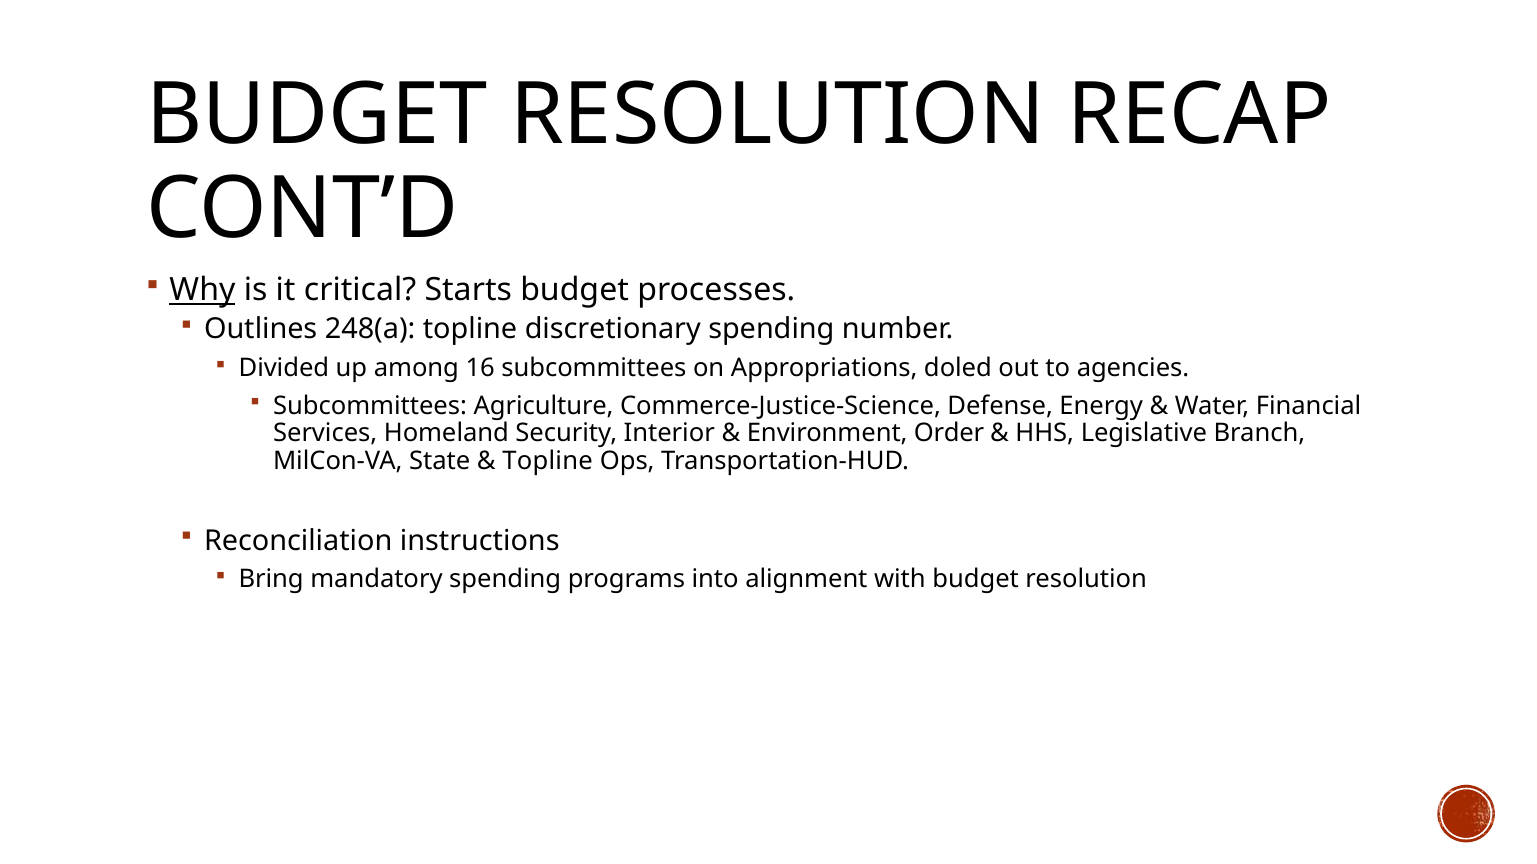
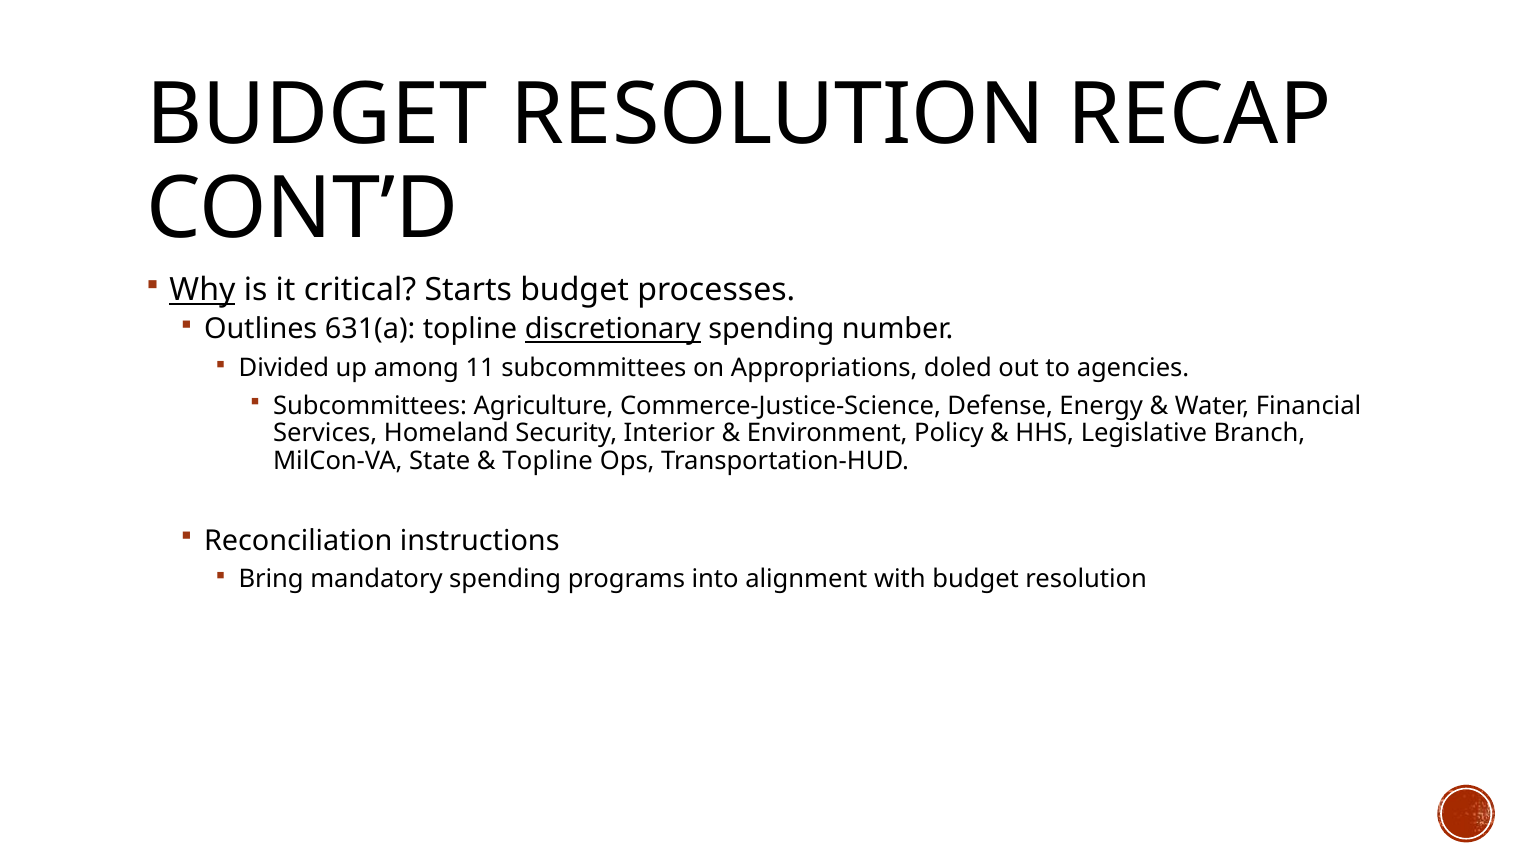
248(a: 248(a -> 631(a
discretionary underline: none -> present
16: 16 -> 11
Order: Order -> Policy
